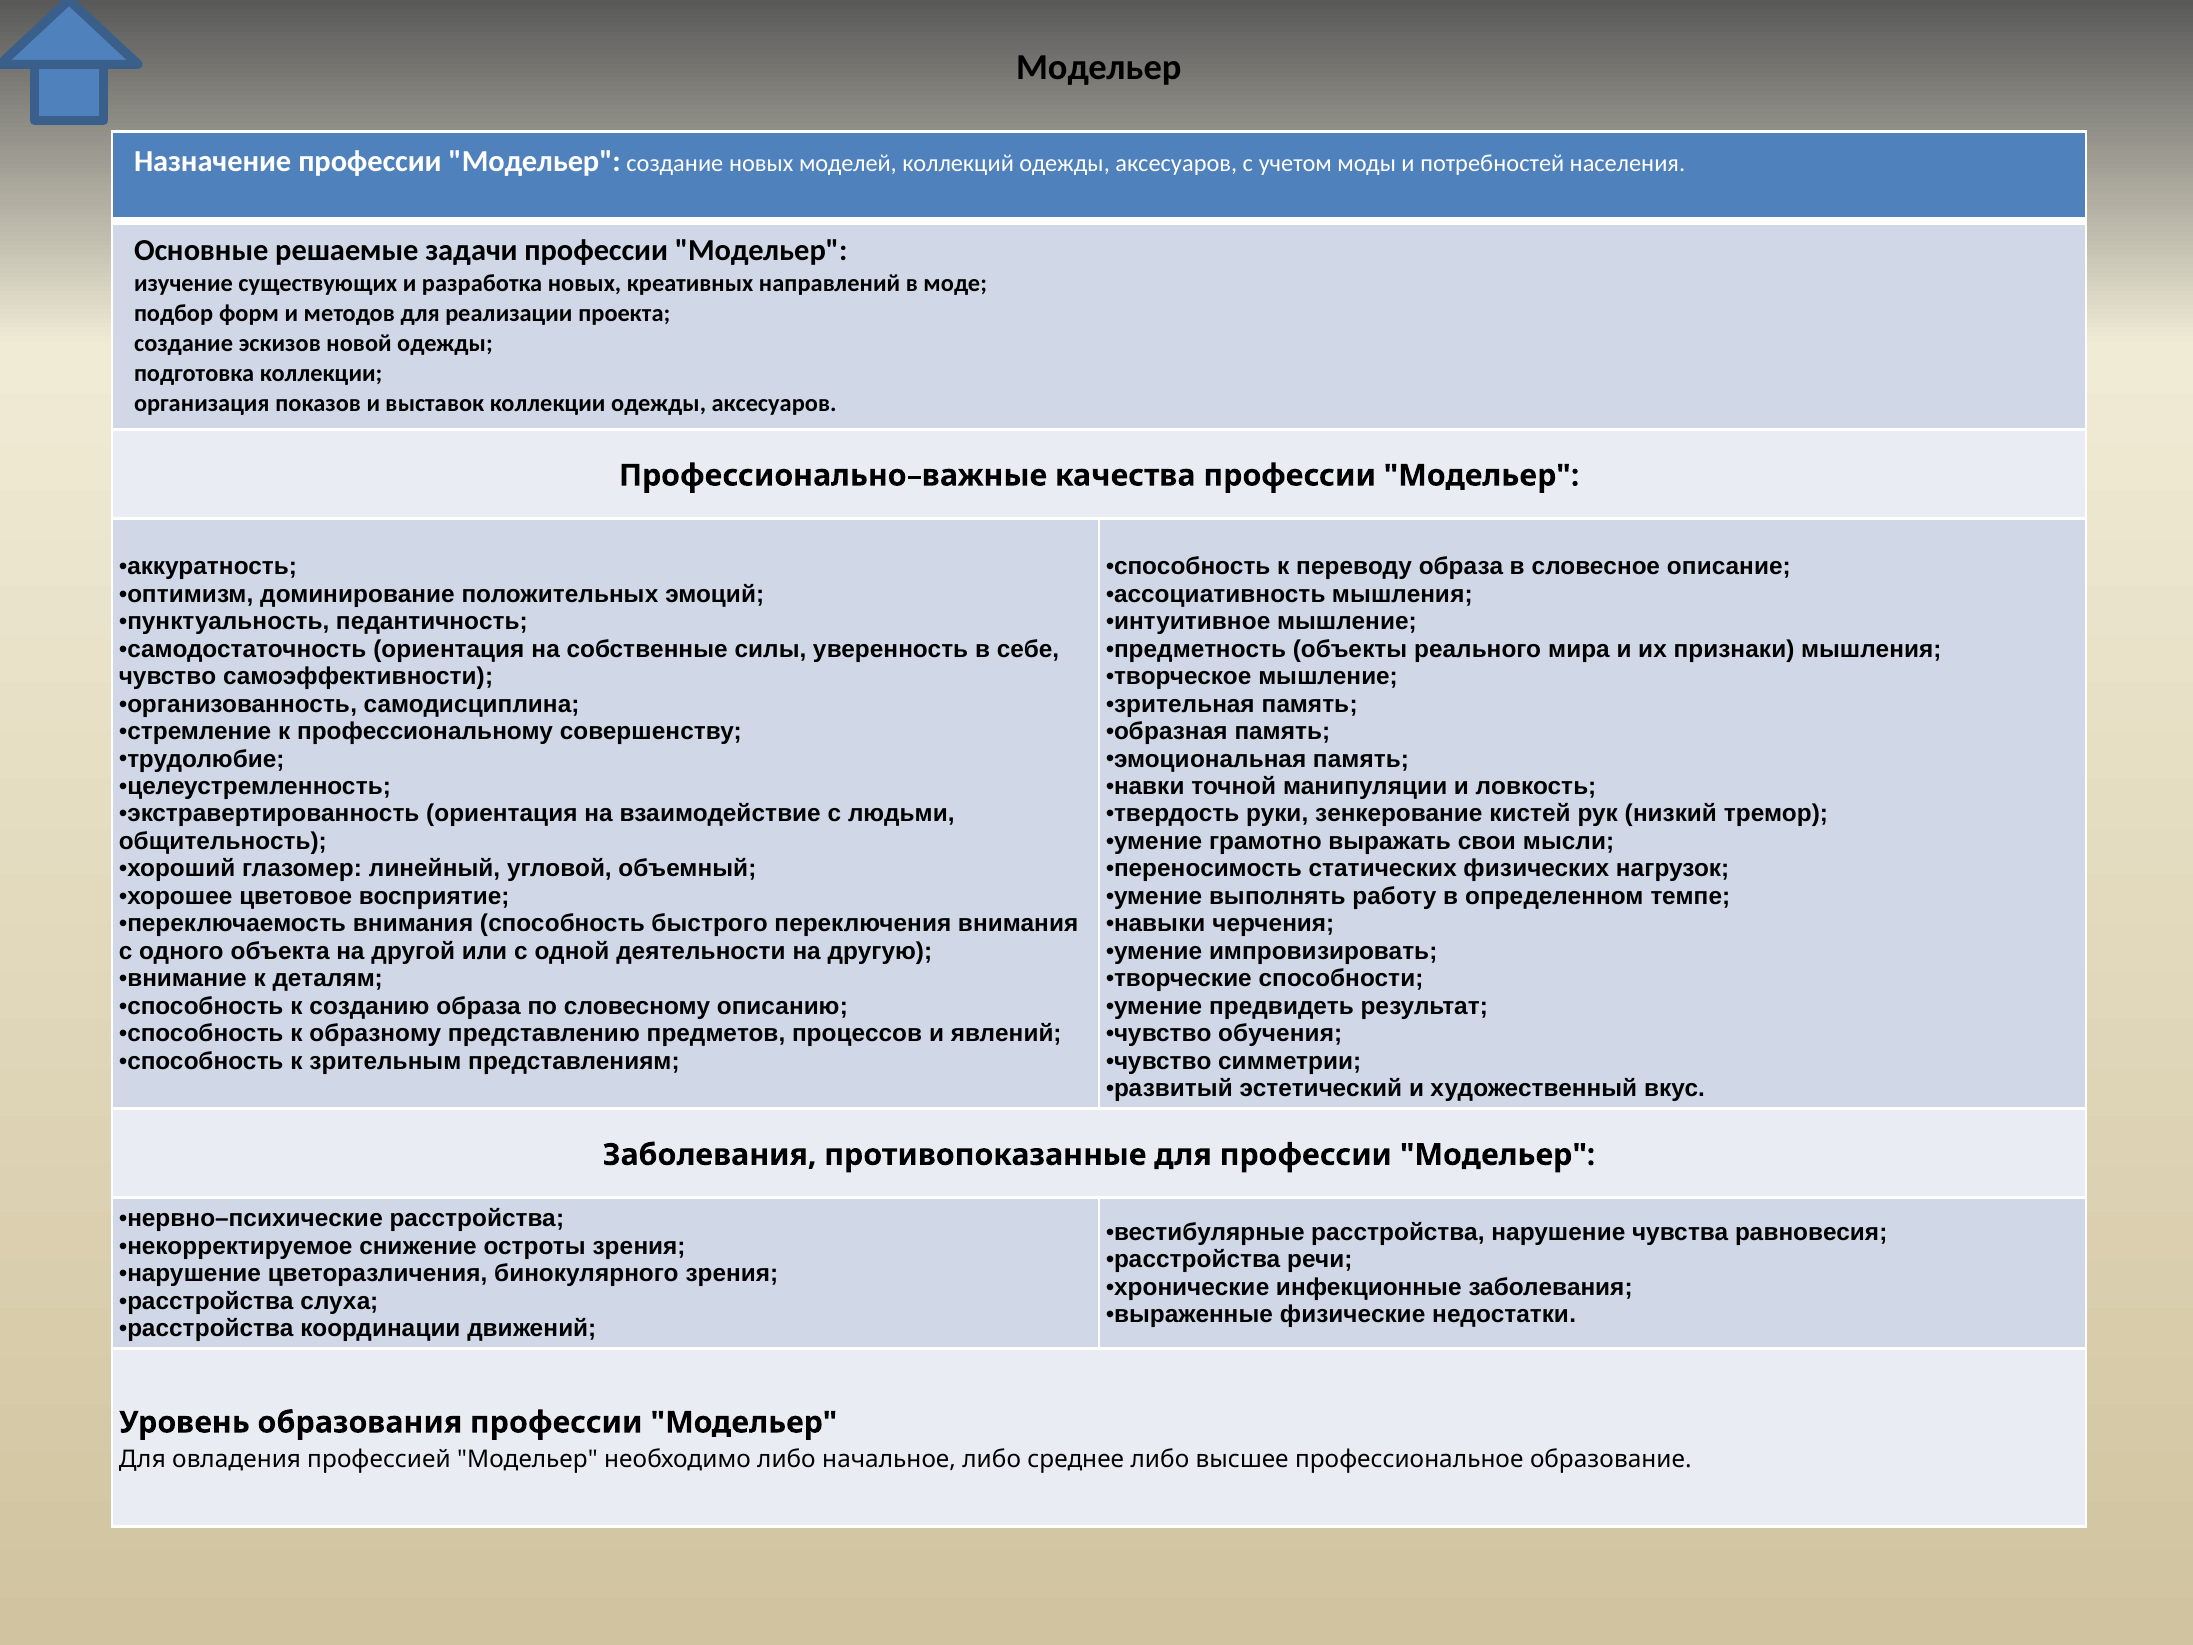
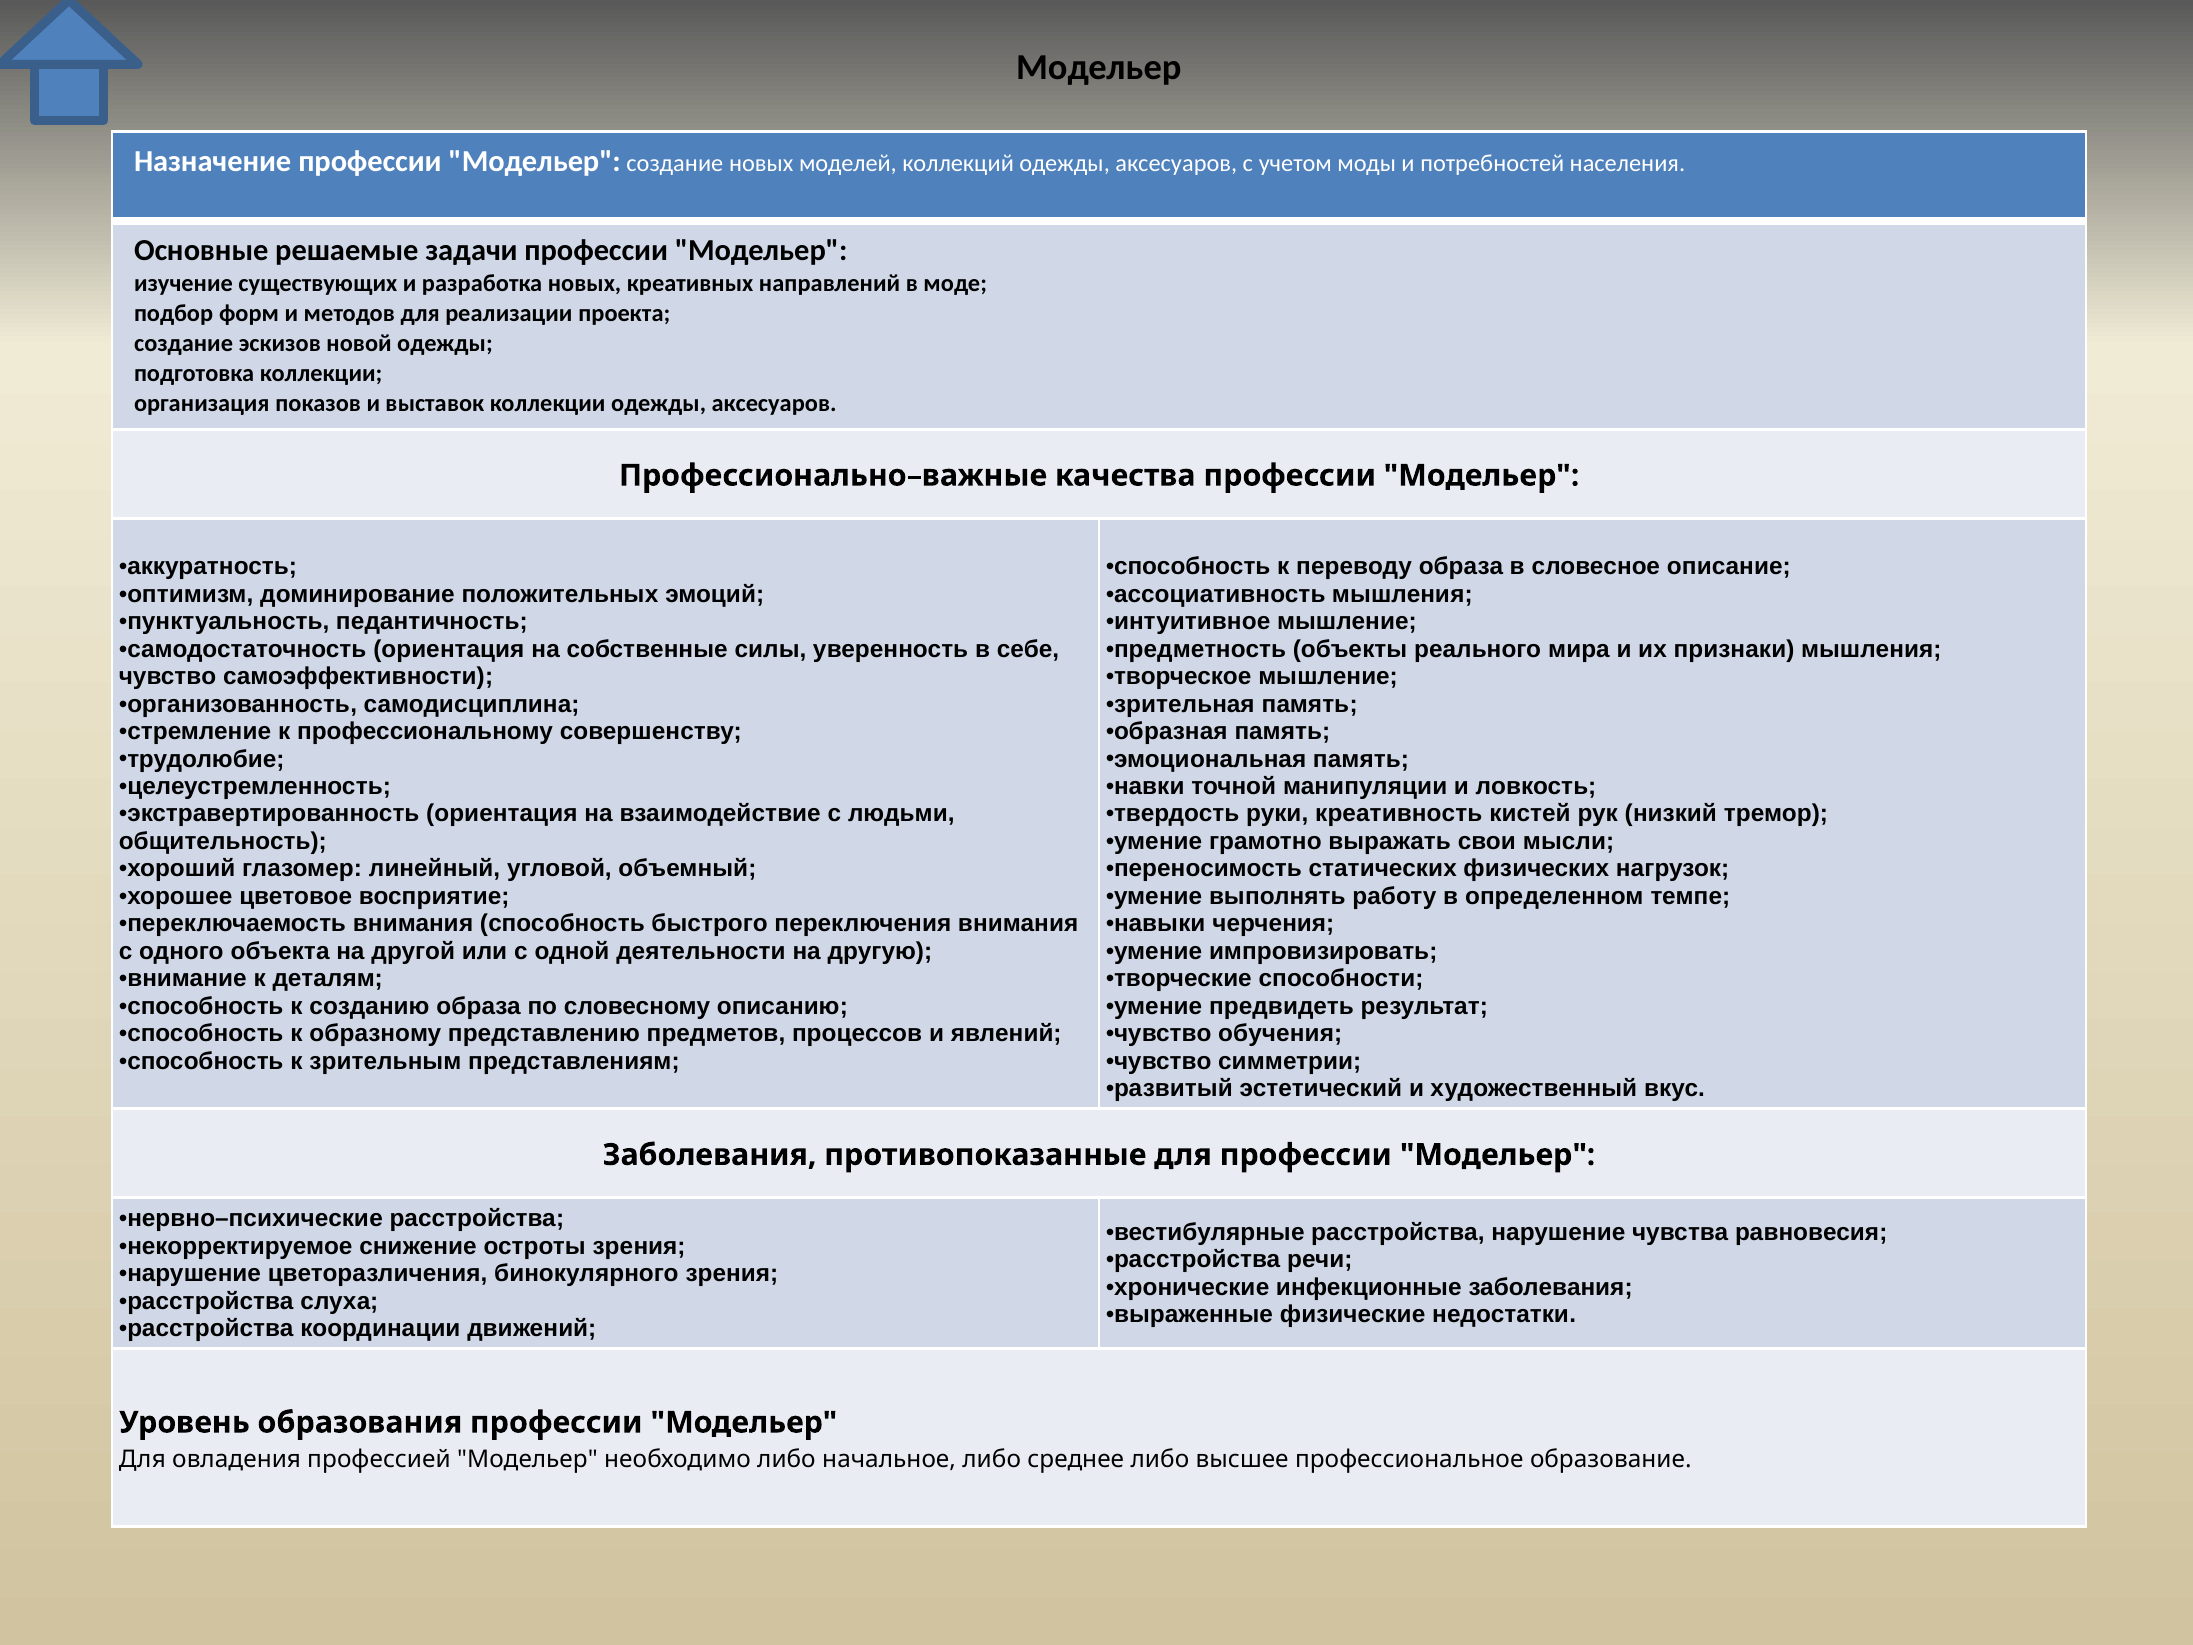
зенкерование: зенкерование -> креативность
